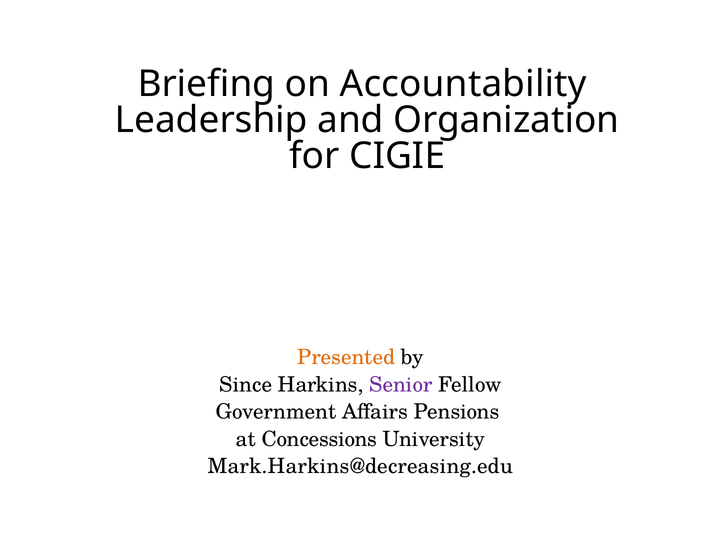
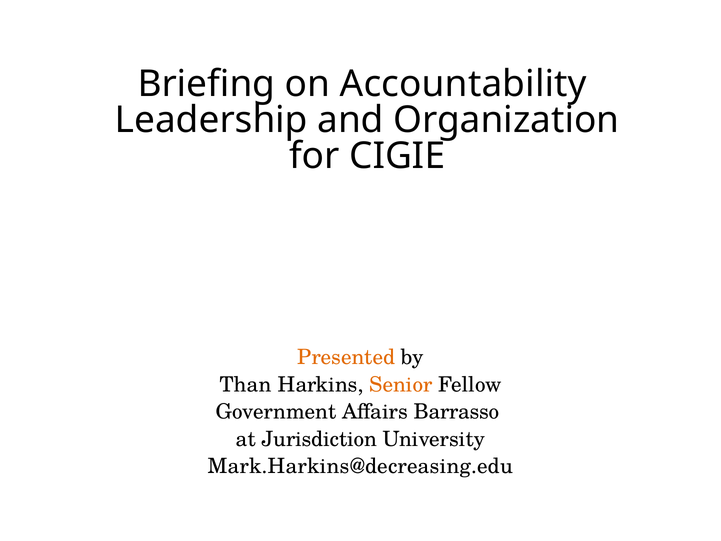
Since: Since -> Than
Senior colour: purple -> orange
Pensions: Pensions -> Barrasso
Concessions: Concessions -> Jurisdiction
